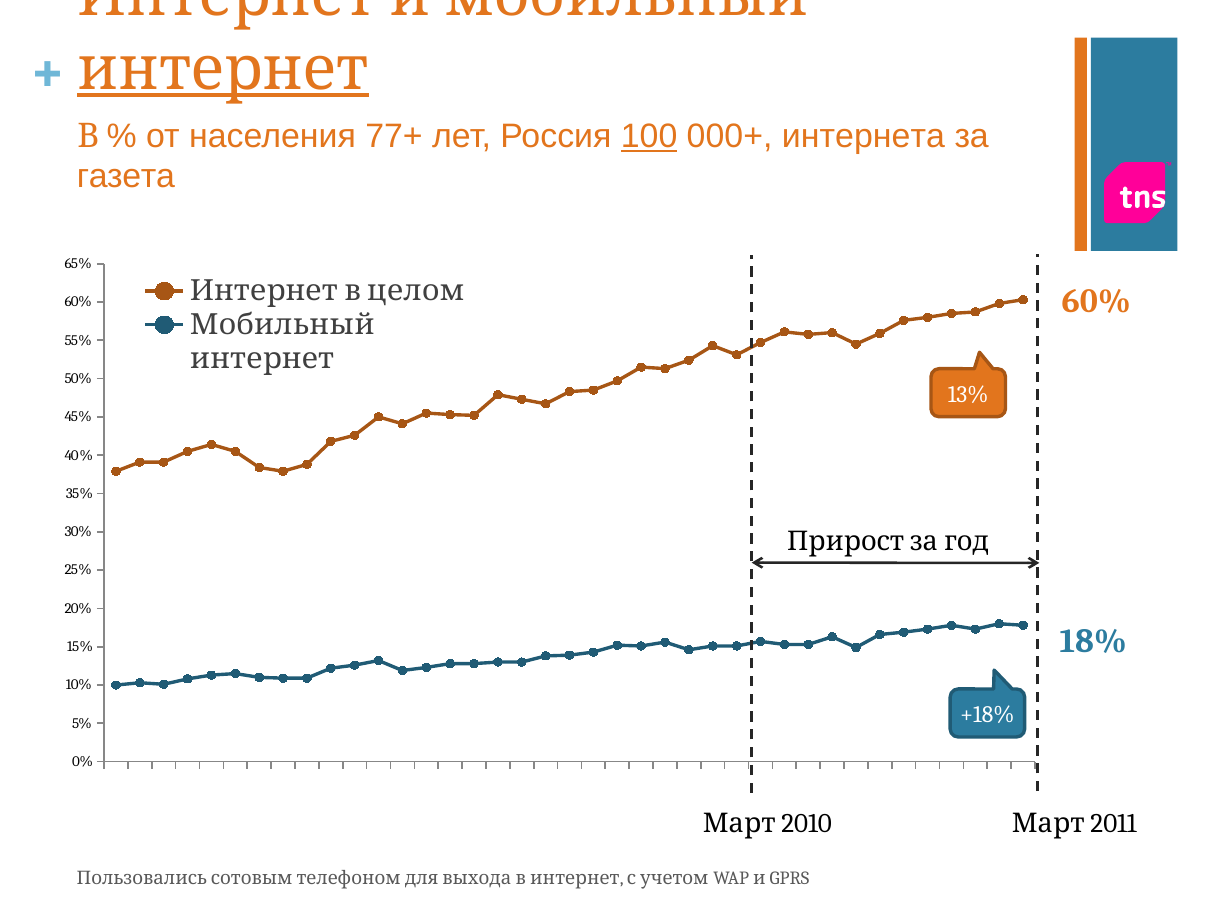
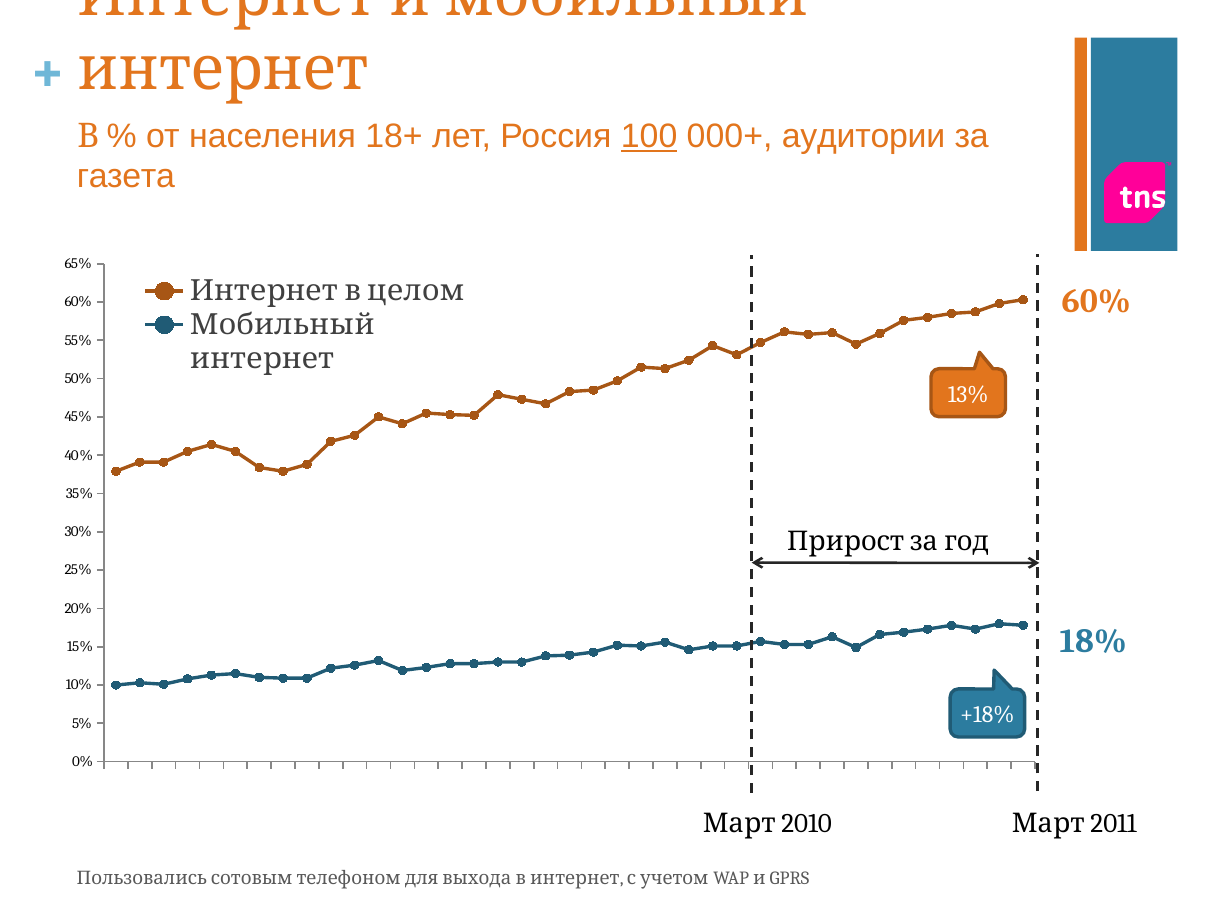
интернет at (223, 69) underline: present -> none
77+: 77+ -> 18+
интернета: интернета -> аудитории
